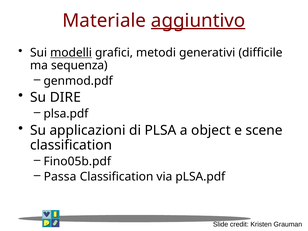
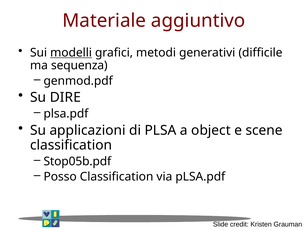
aggiuntivo underline: present -> none
Fino05b.pdf: Fino05b.pdf -> Stop05b.pdf
Passa: Passa -> Posso
